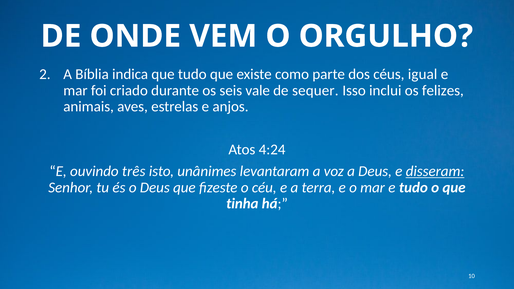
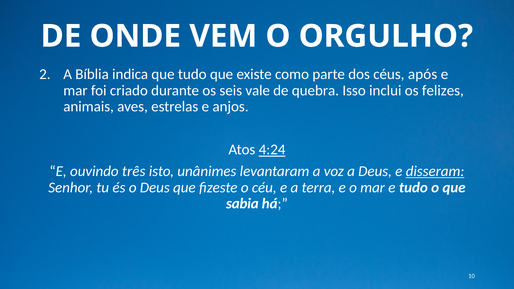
igual: igual -> após
sequer: sequer -> quebra
4:24 underline: none -> present
tinha: tinha -> sabia
